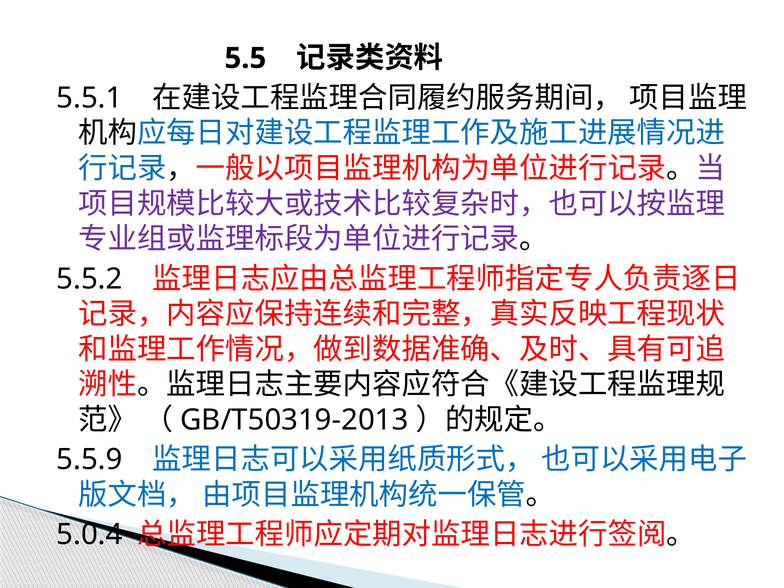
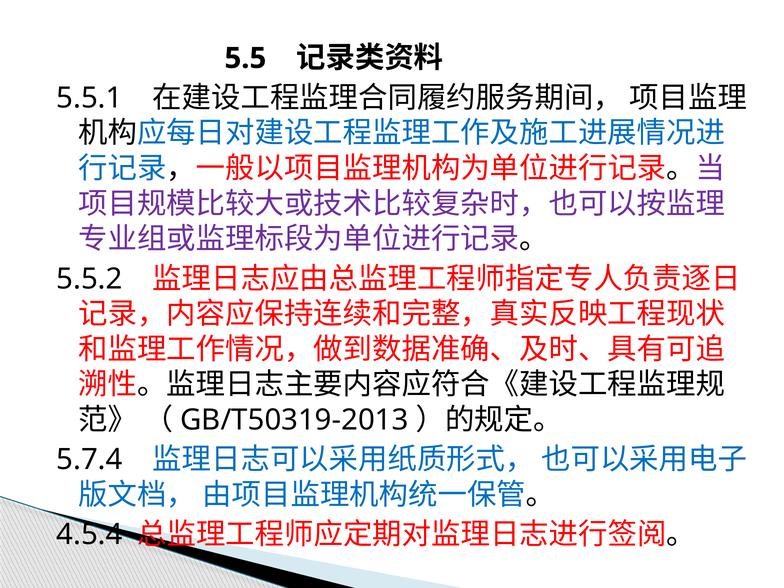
5.5.9: 5.5.9 -> 5.7.4
5.0.4: 5.0.4 -> 4.5.4
